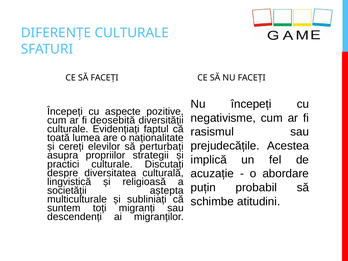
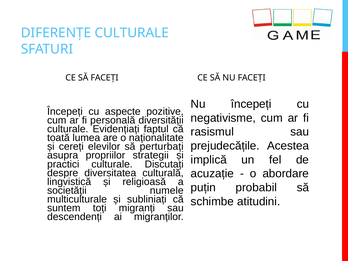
deosebită: deosebită -> personală
aștepta: aștepta -> numele
